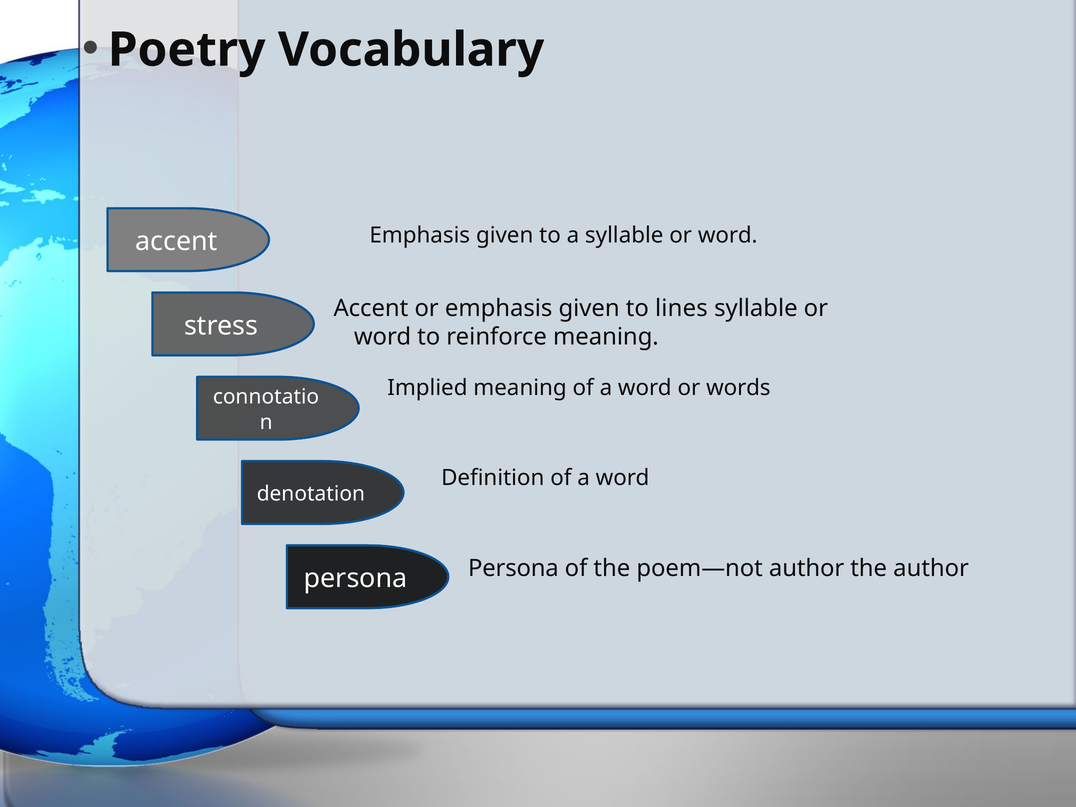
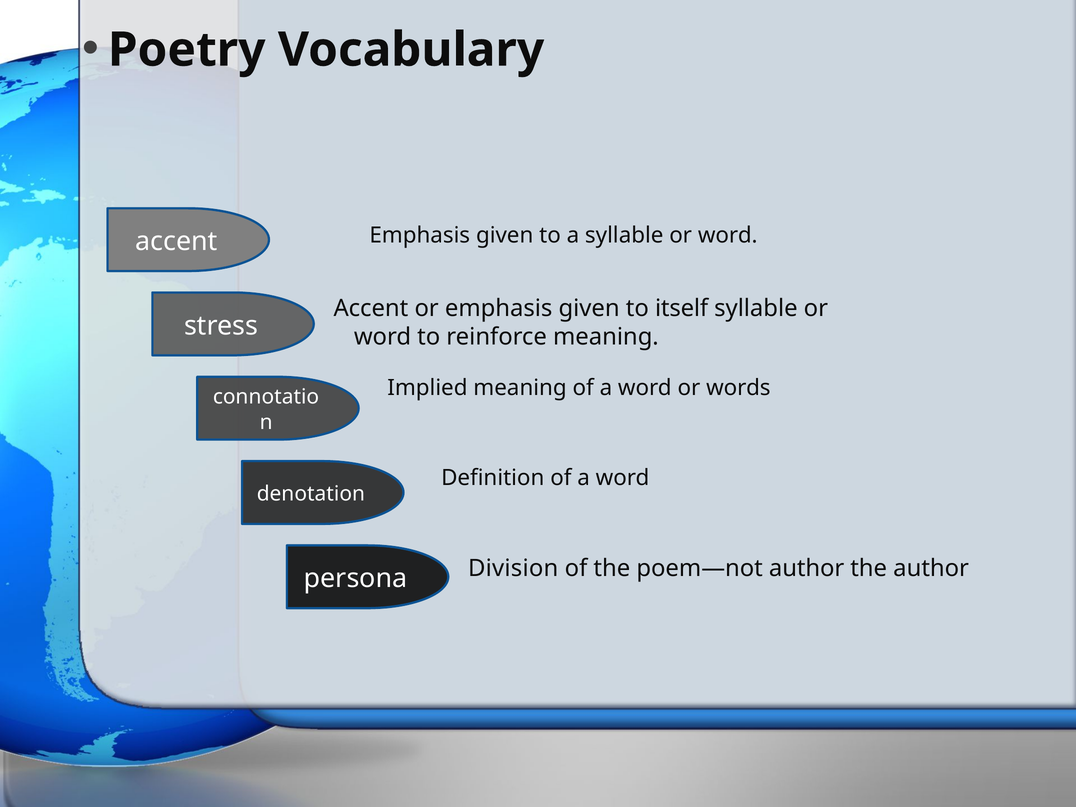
lines: lines -> itself
Persona at (513, 568): Persona -> Division
